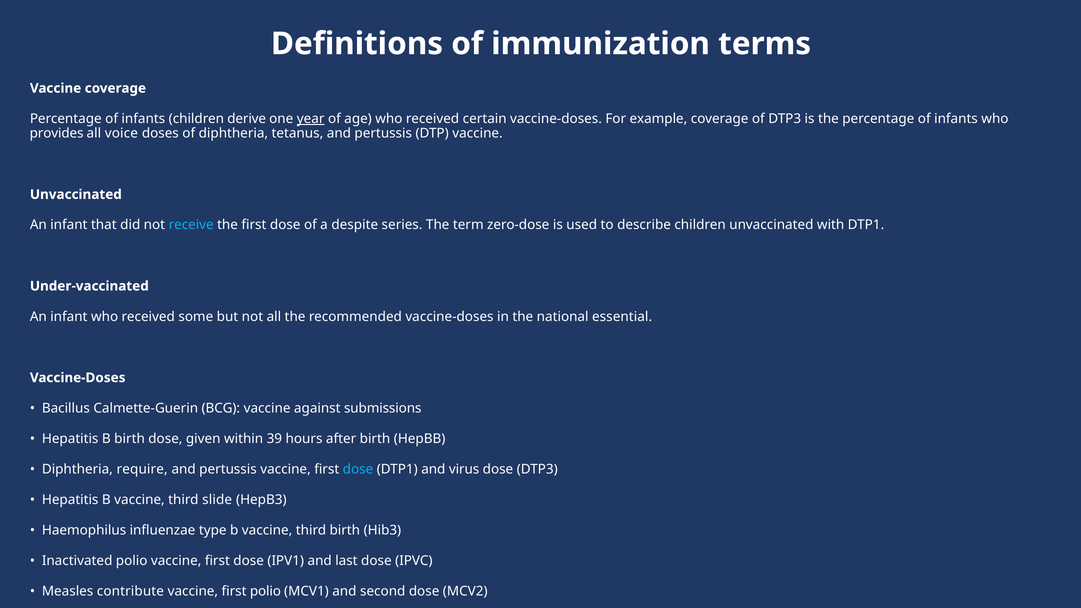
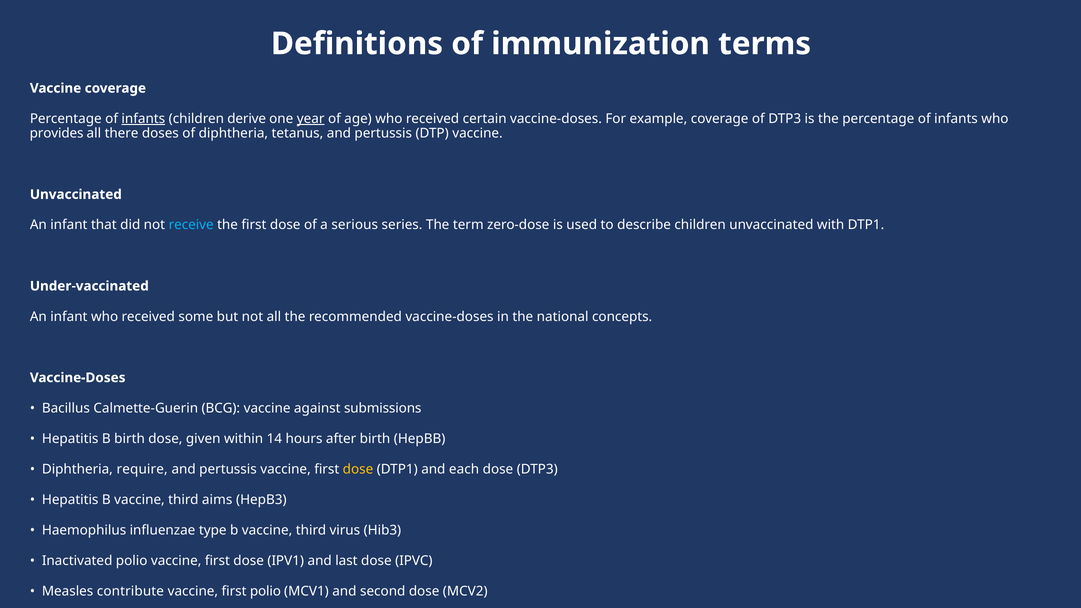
infants at (143, 119) underline: none -> present
voice: voice -> there
despite: despite -> serious
essential: essential -> concepts
39: 39 -> 14
dose at (358, 469) colour: light blue -> yellow
virus: virus -> each
slide: slide -> aims
third birth: birth -> virus
